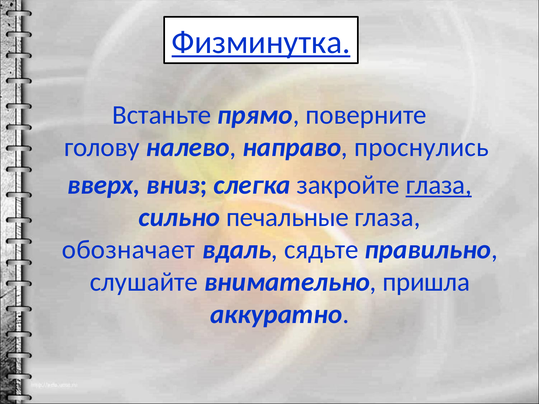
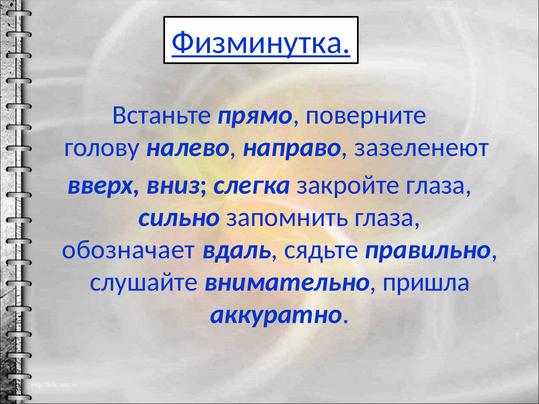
проснулись: проснулись -> зазеленеют
глаза at (439, 185) underline: present -> none
печальные: печальные -> запомнить
